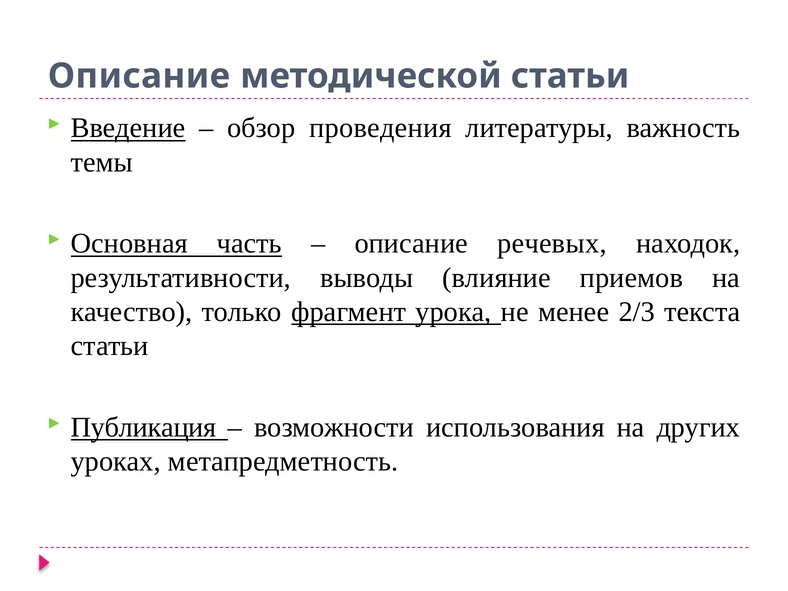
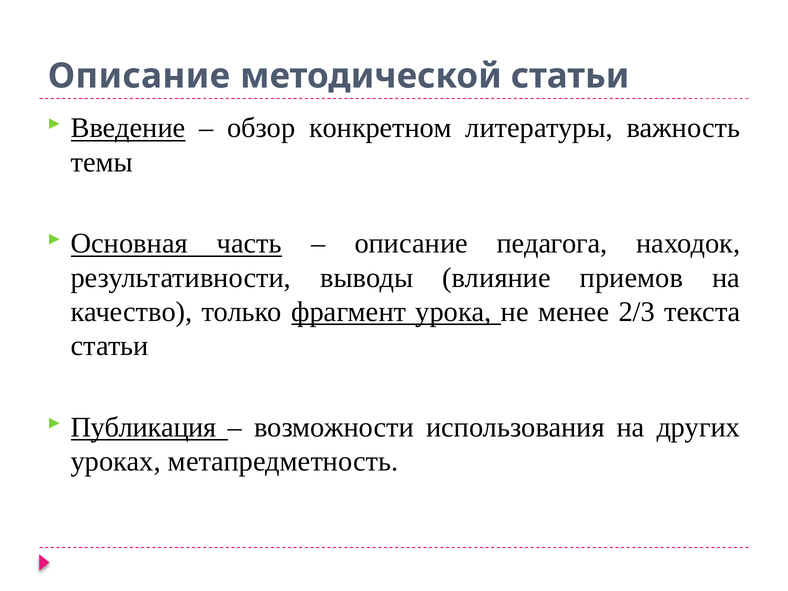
проведения: проведения -> конкретном
речевых: речевых -> педагога
